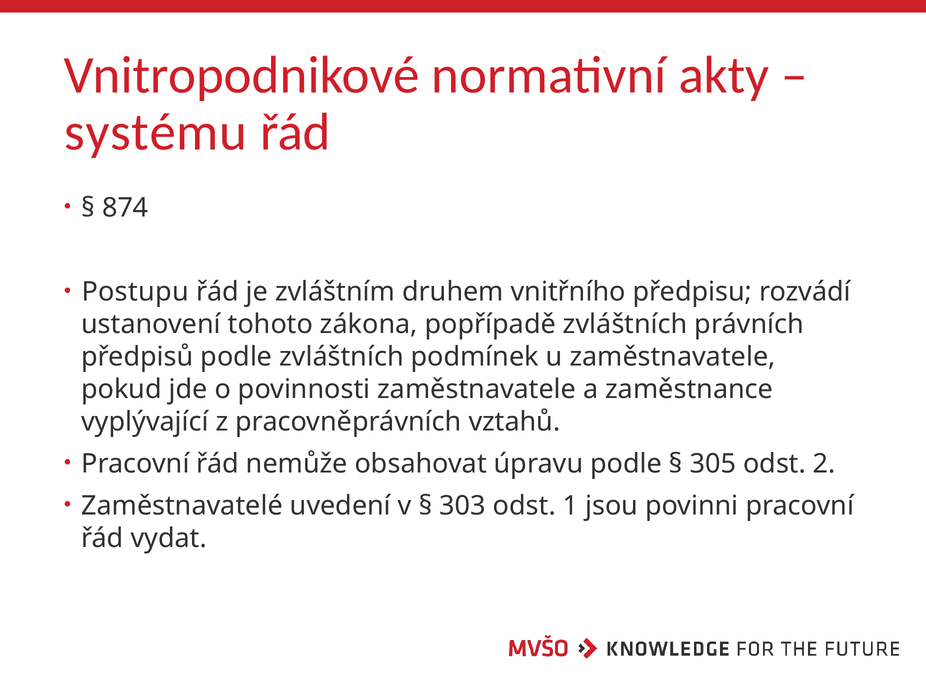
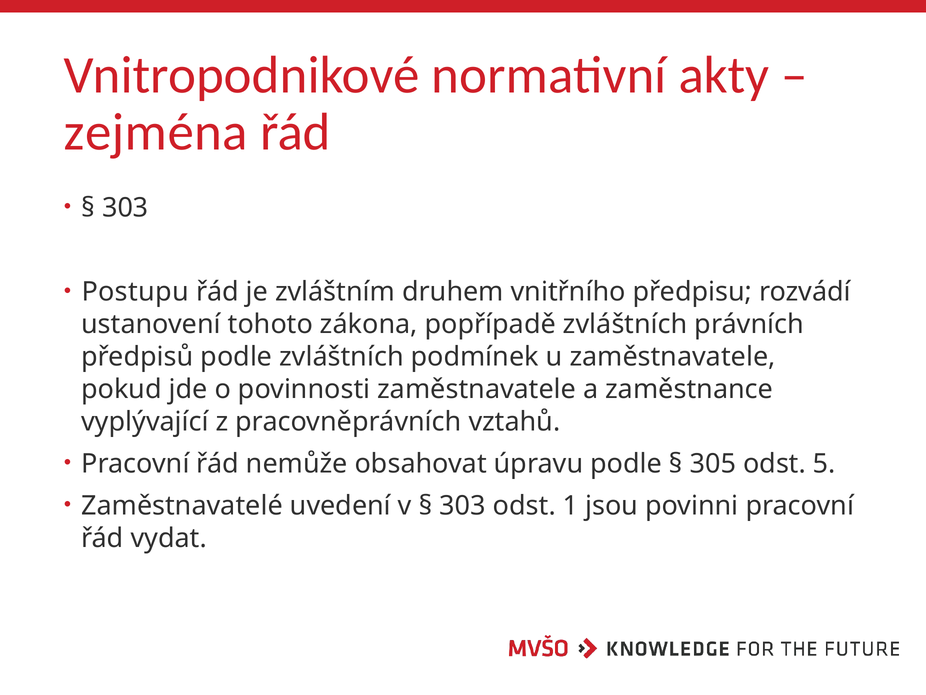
systému: systému -> zejména
874 at (125, 208): 874 -> 303
2: 2 -> 5
